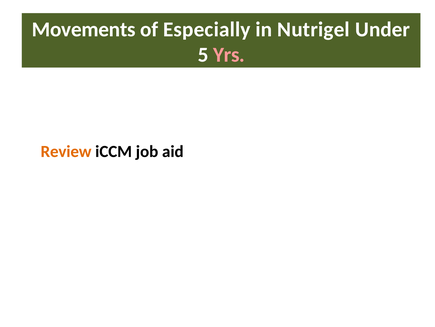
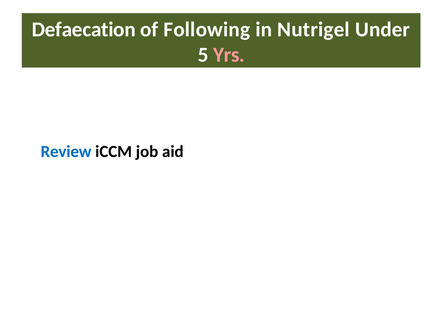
Movements: Movements -> Defaecation
Especially: Especially -> Following
Review colour: orange -> blue
